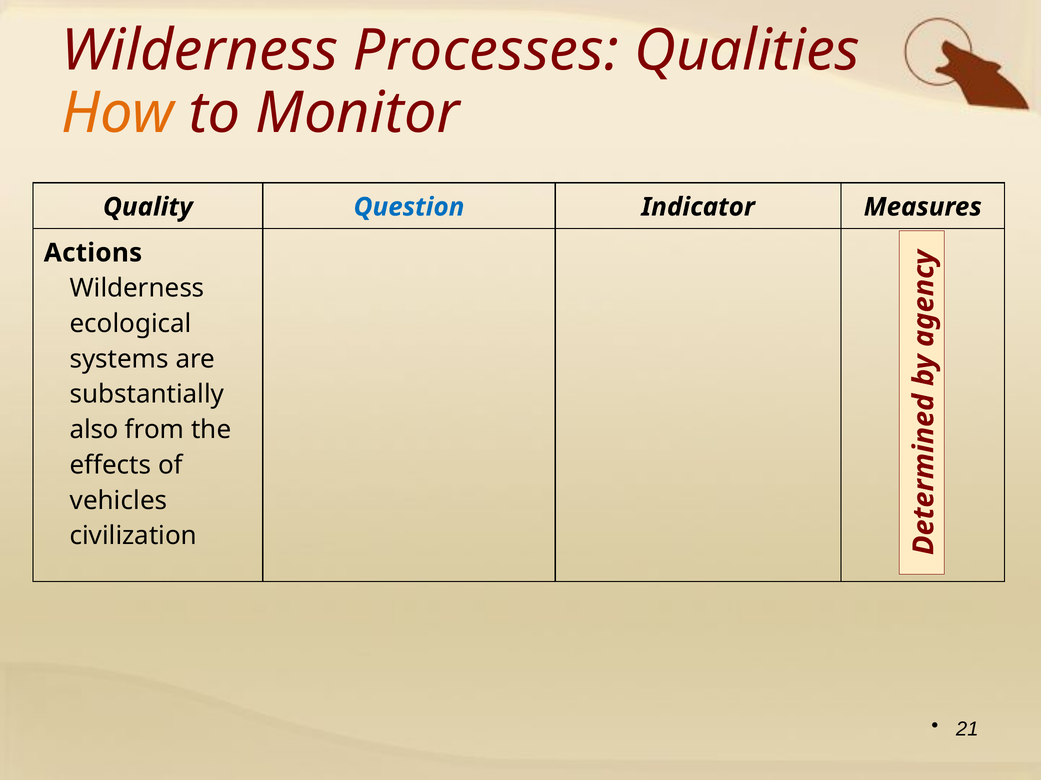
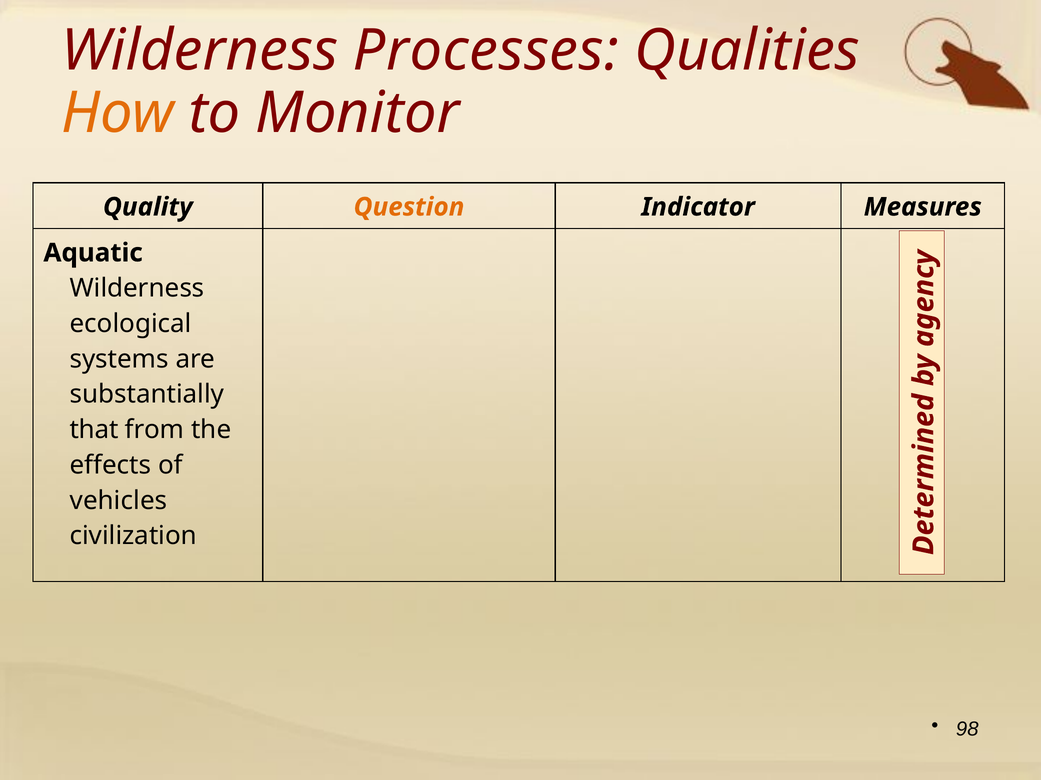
Question colour: blue -> orange
Actions: Actions -> Aquatic
also: also -> that
21: 21 -> 98
